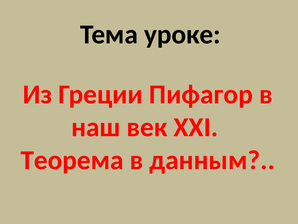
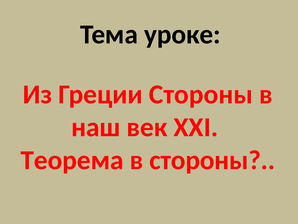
Греции Пифагор: Пифагор -> Стороны
в данным: данным -> стороны
